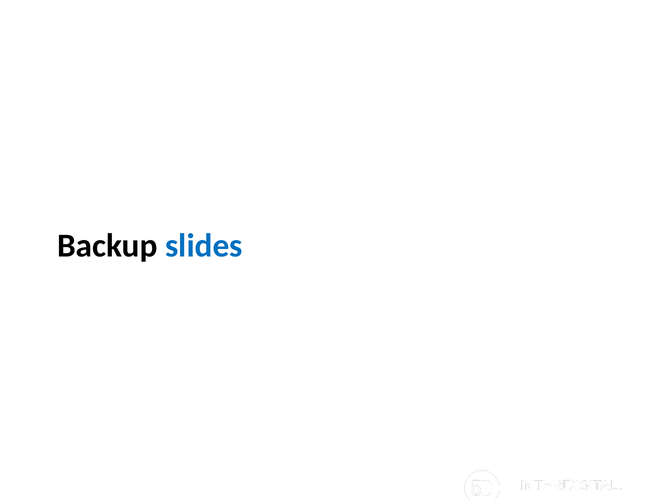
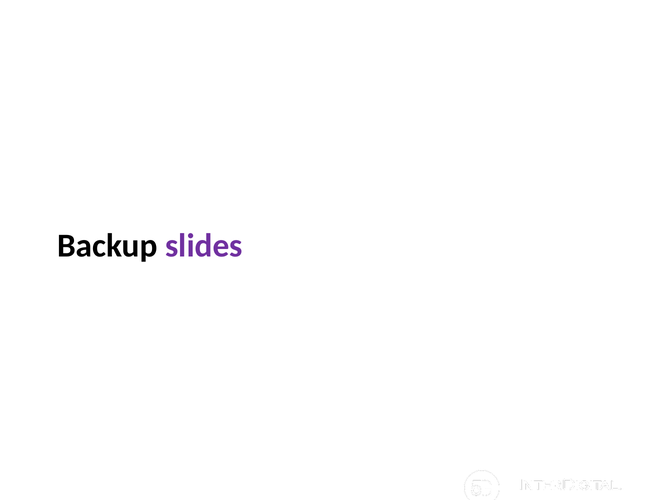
slides colour: blue -> purple
